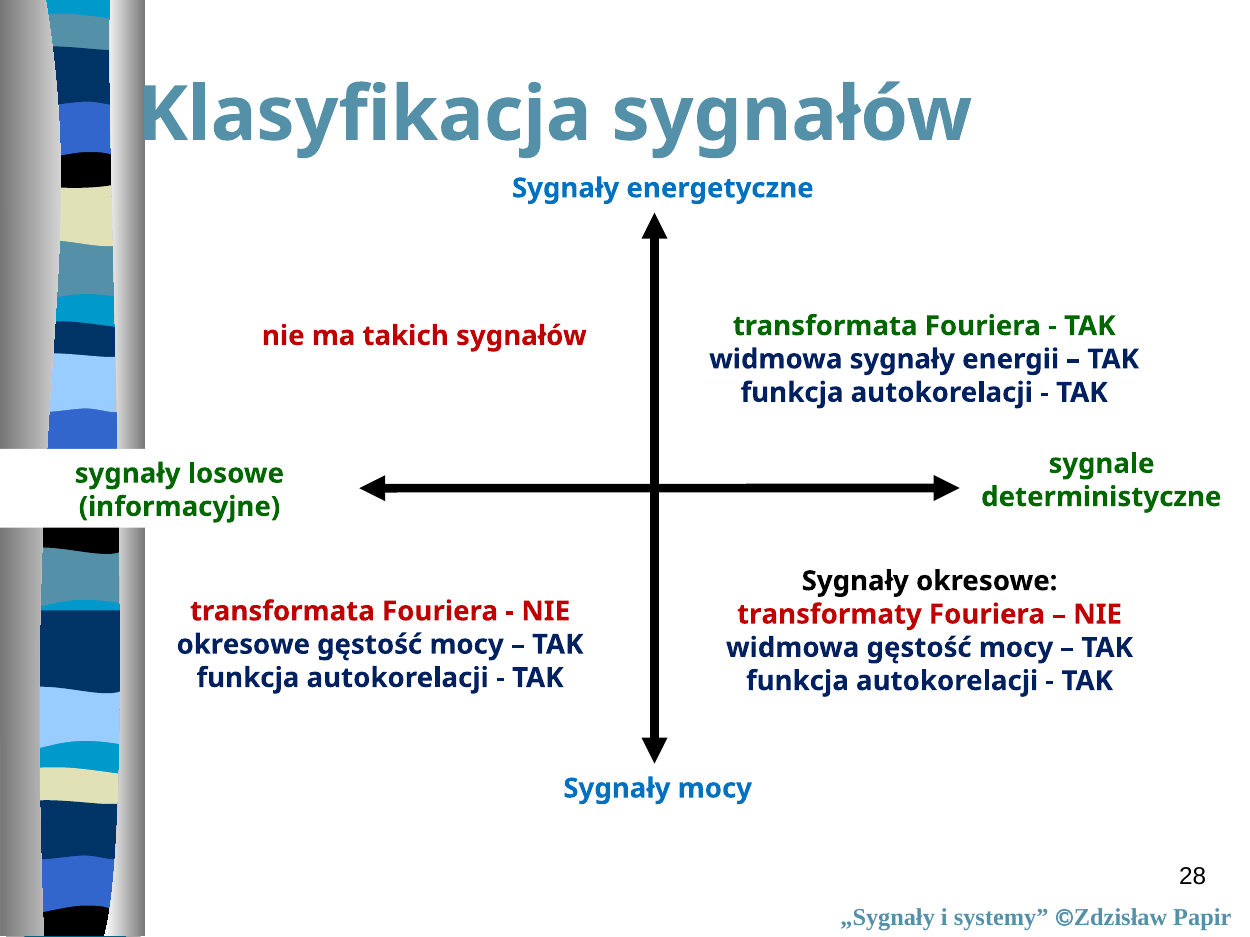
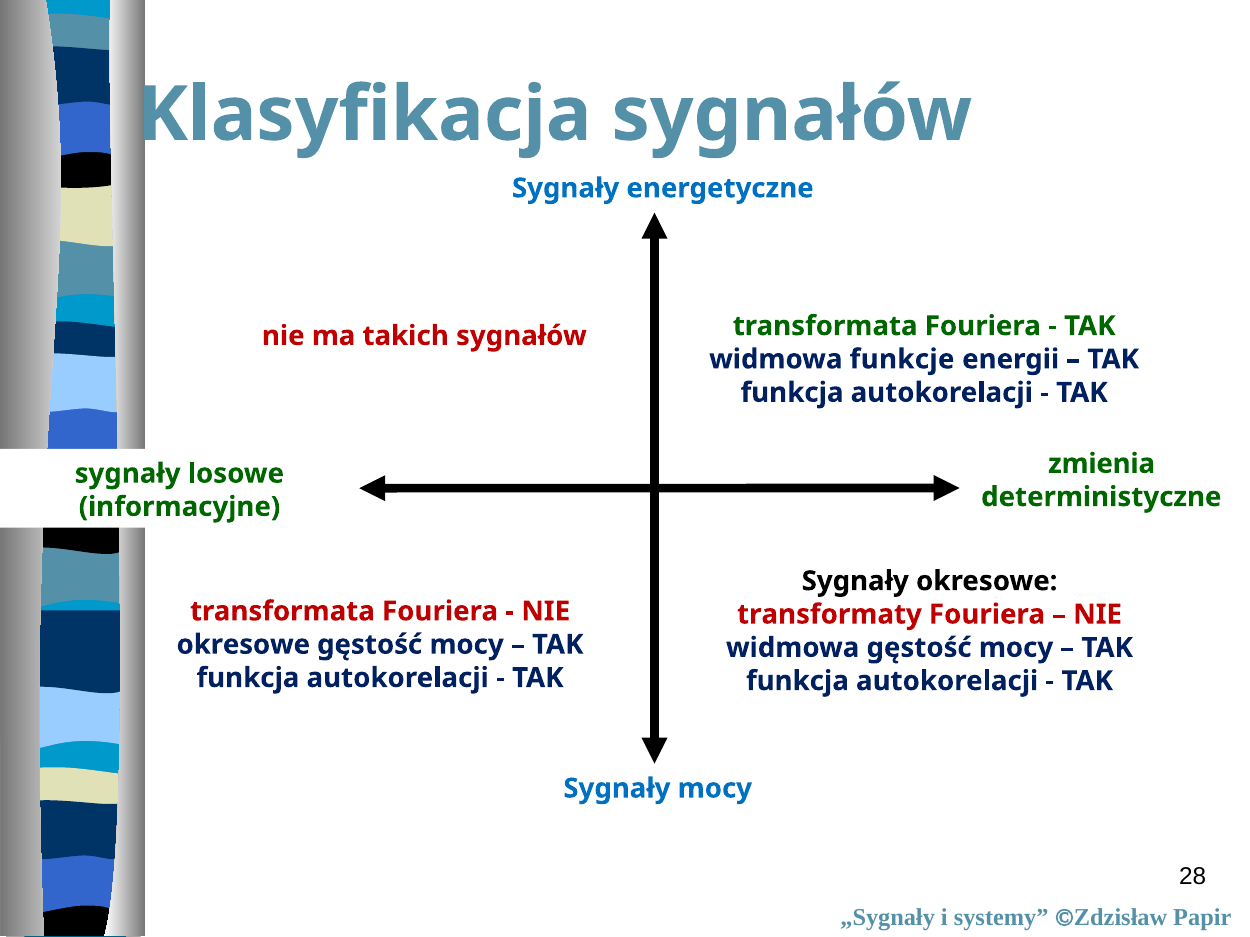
widmowa sygnały: sygnały -> funkcje
sygnale: sygnale -> zmienia
